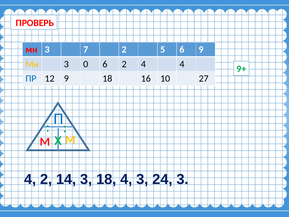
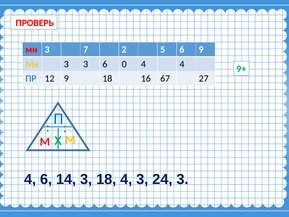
3 0: 0 -> 3
6 2: 2 -> 0
10: 10 -> 67
4 2: 2 -> 6
